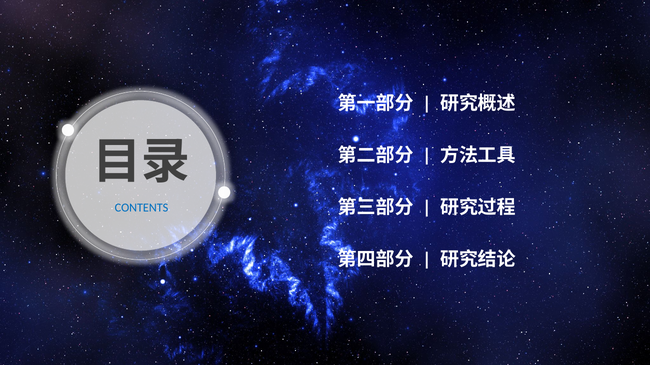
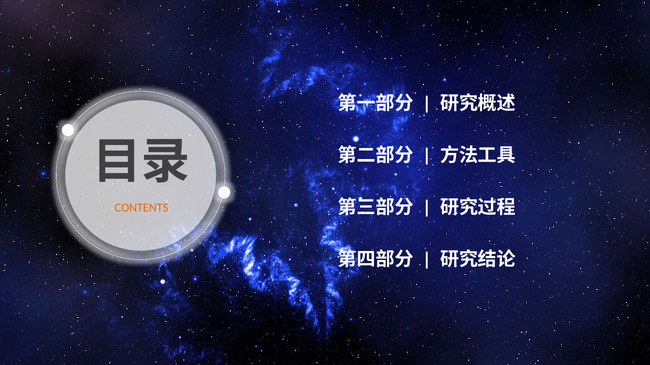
CONTENTS colour: blue -> orange
